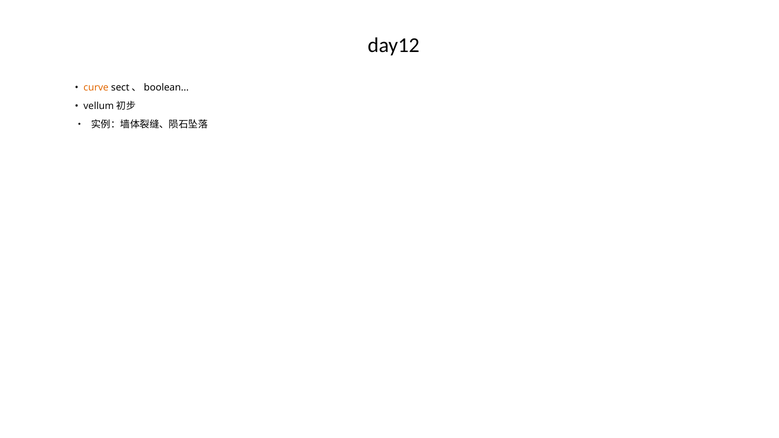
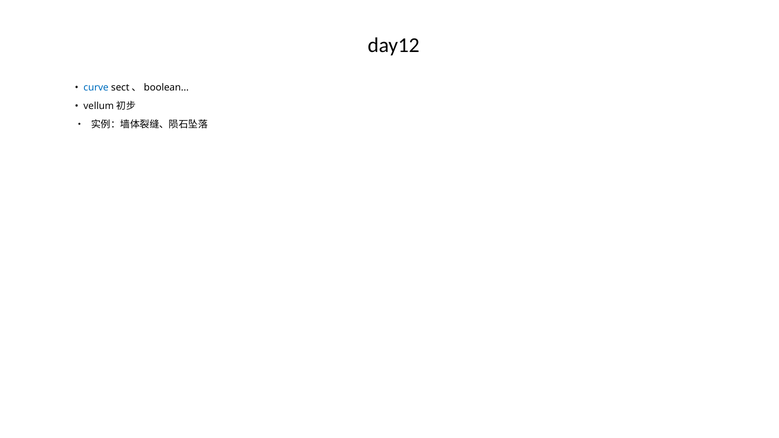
curve colour: orange -> blue
